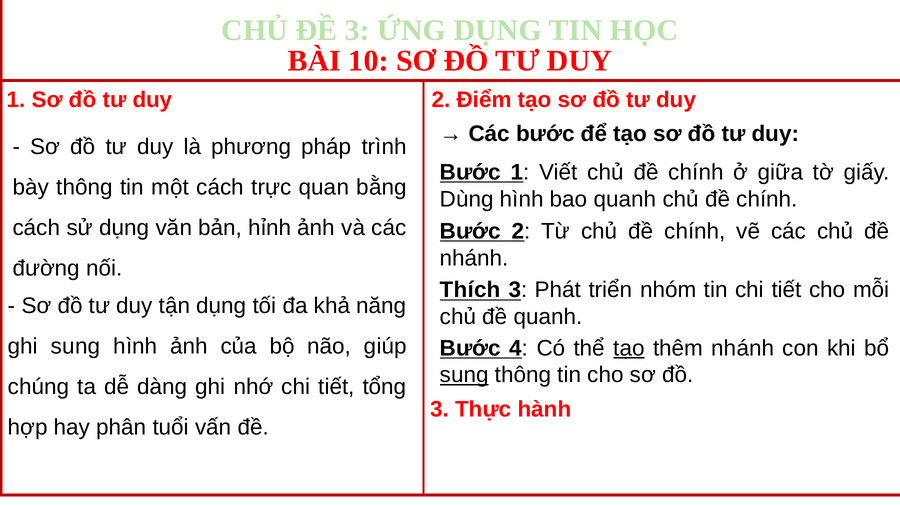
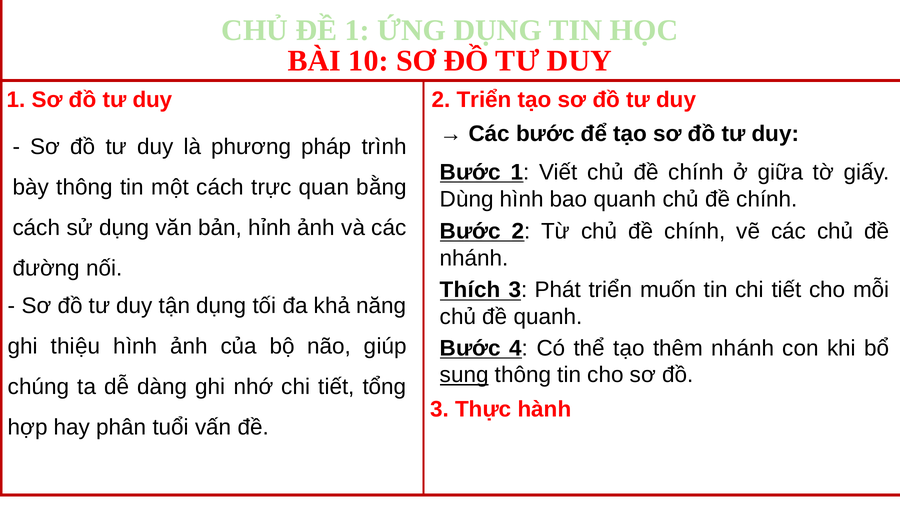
CHỦ ĐỀ 3: 3 -> 1
2 Điểm: Điểm -> Triển
nhóm: nhóm -> muốn
ghi sung: sung -> thiệu
tạo at (629, 348) underline: present -> none
